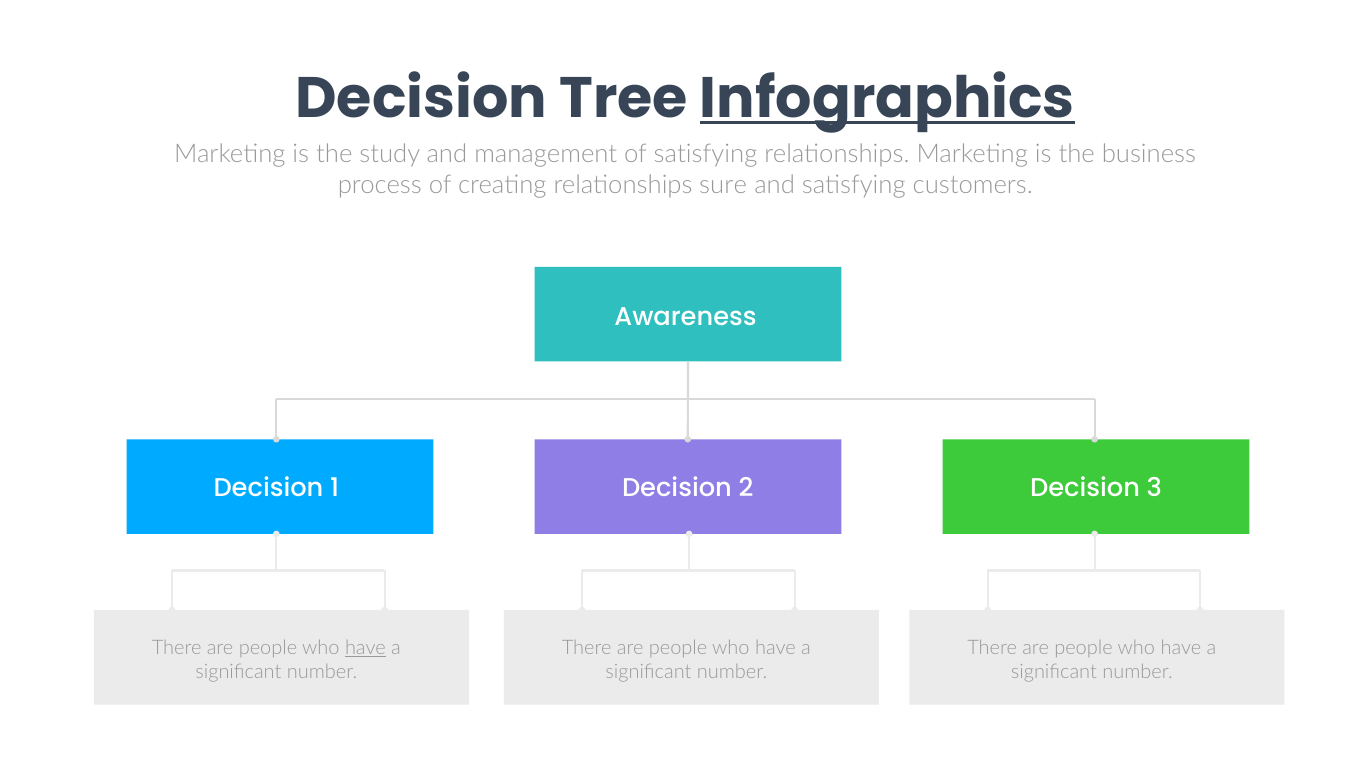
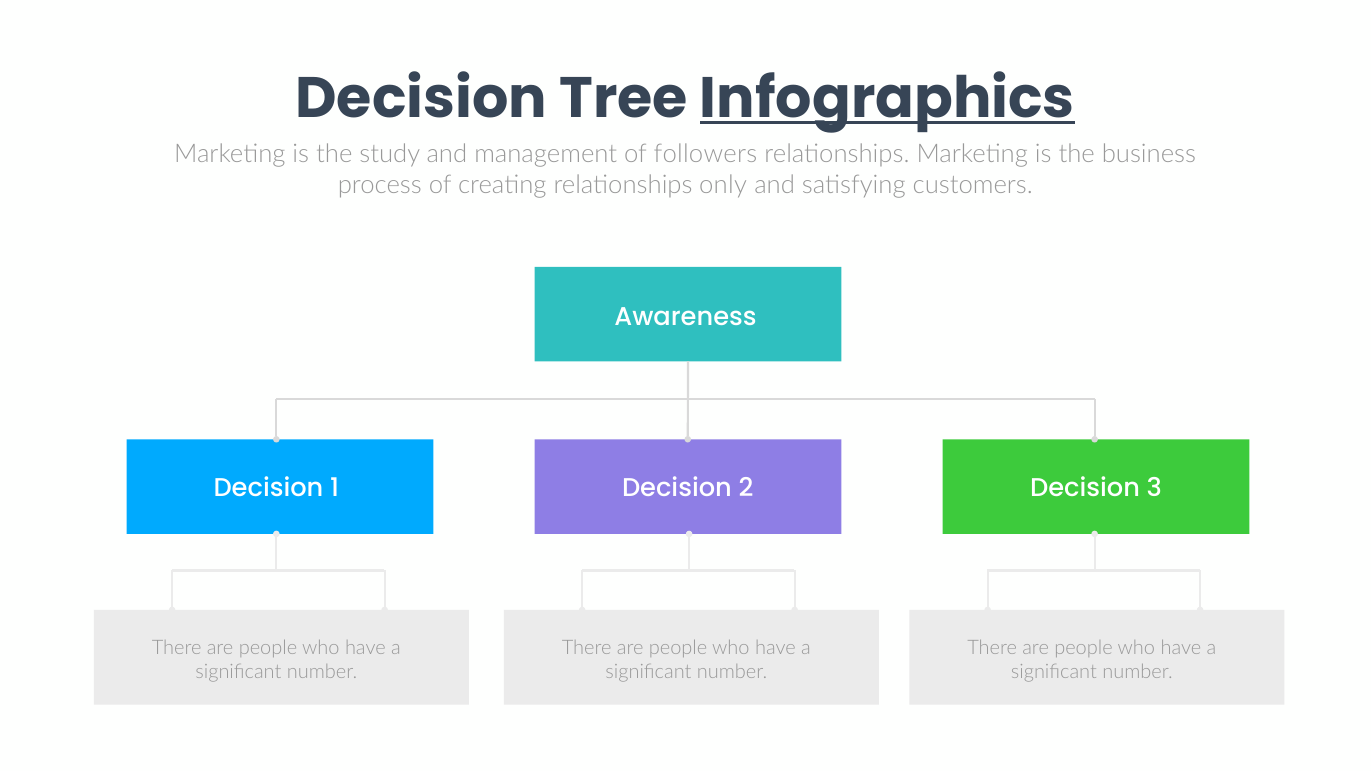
of satisfying: satisfying -> followers
sure: sure -> only
have at (365, 648) underline: present -> none
